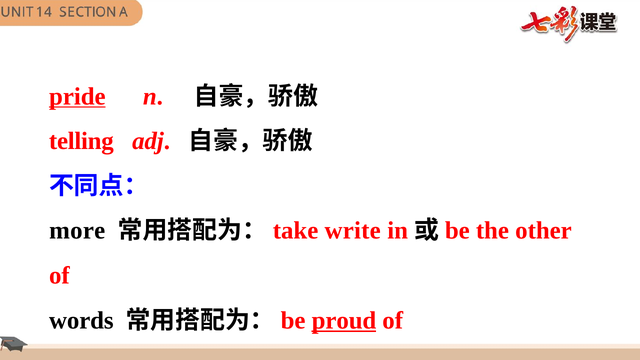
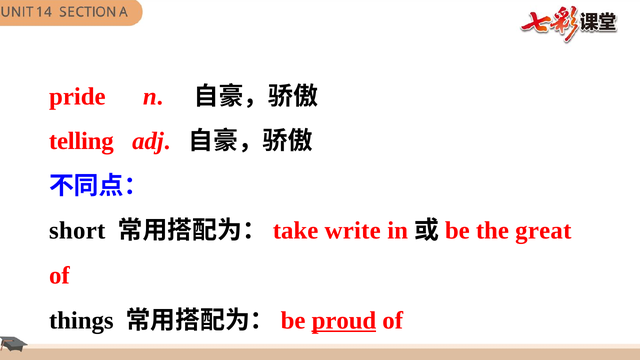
pride underline: present -> none
more: more -> short
other: other -> great
words: words -> things
